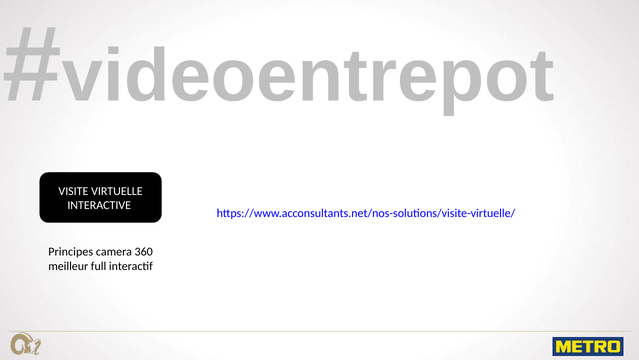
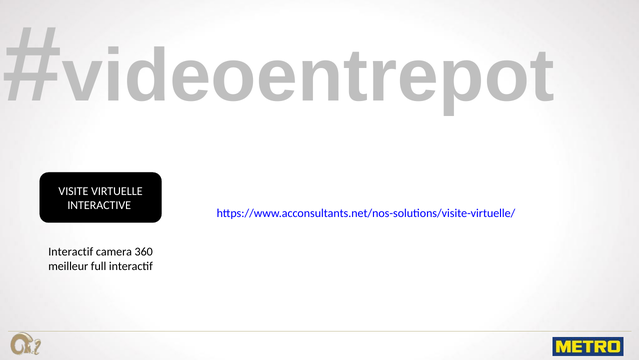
Principes at (71, 251): Principes -> Interactif
